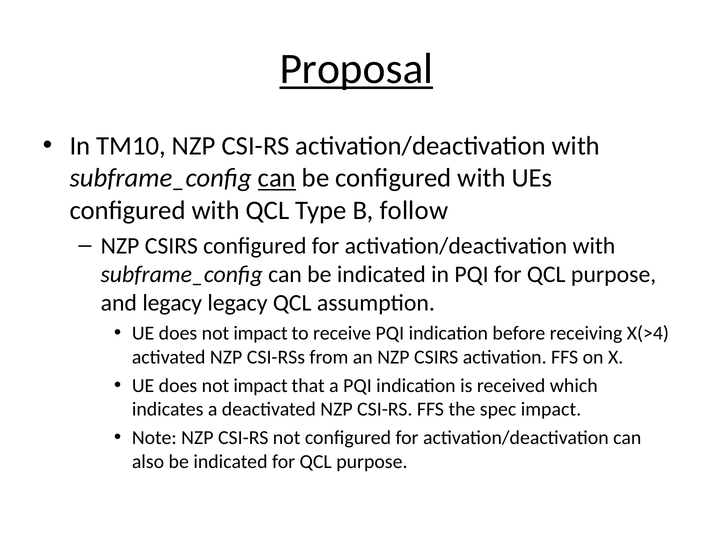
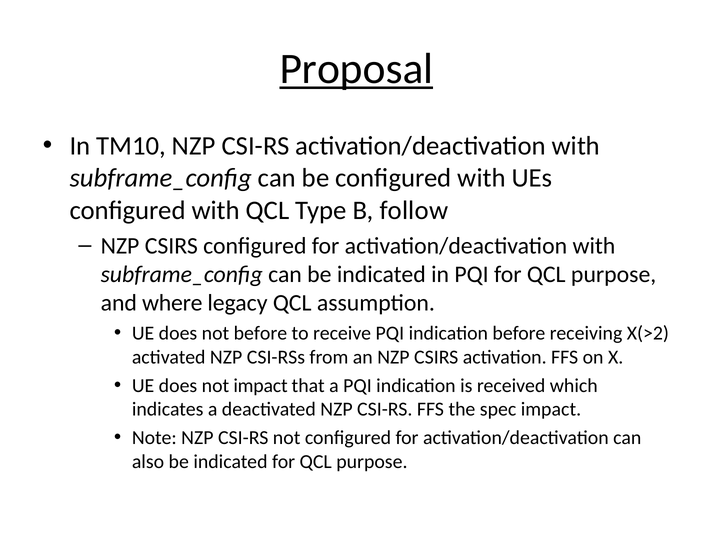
can at (277, 178) underline: present -> none
and legacy: legacy -> where
impact at (261, 334): impact -> before
X(>4: X(>4 -> X(>2
